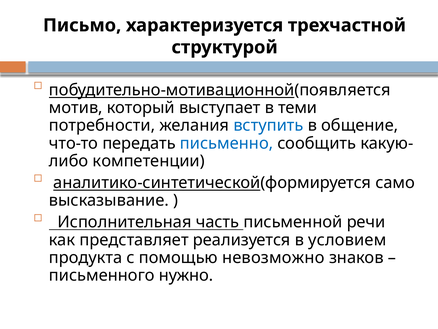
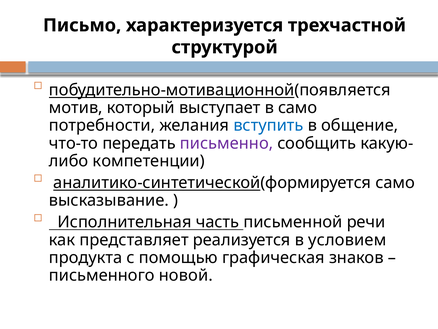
в теми: теми -> само
письменно colour: blue -> purple
невозможно: невозможно -> графическая
нужно: нужно -> новой
